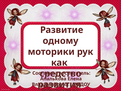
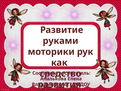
одному: одному -> руками
